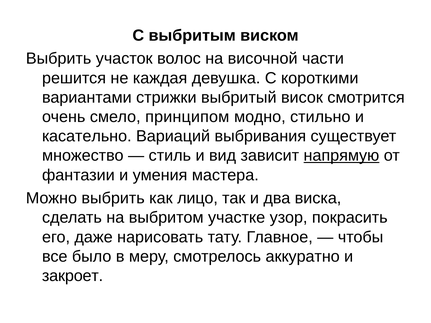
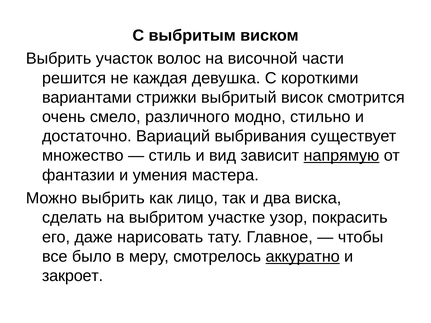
принципом: принципом -> различного
касательно: касательно -> достаточно
аккуратно underline: none -> present
